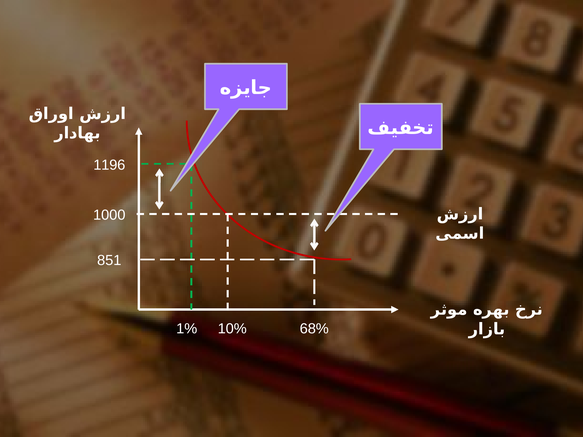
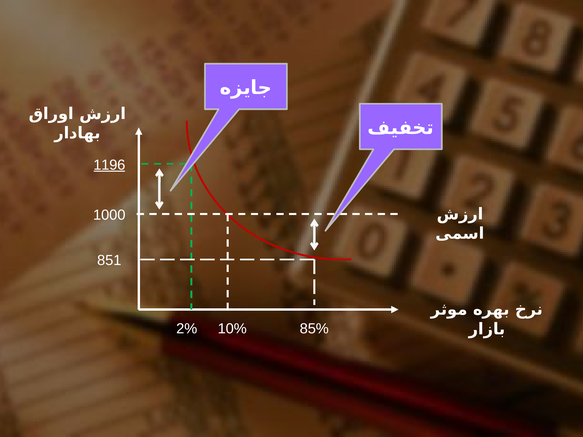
1196 underline: none -> present
1%: 1% -> 2%
68%: 68% -> 85%
